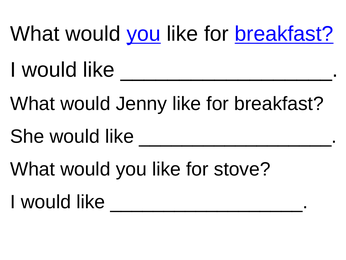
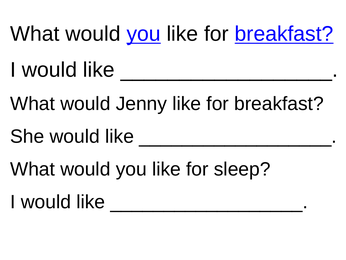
stove: stove -> sleep
